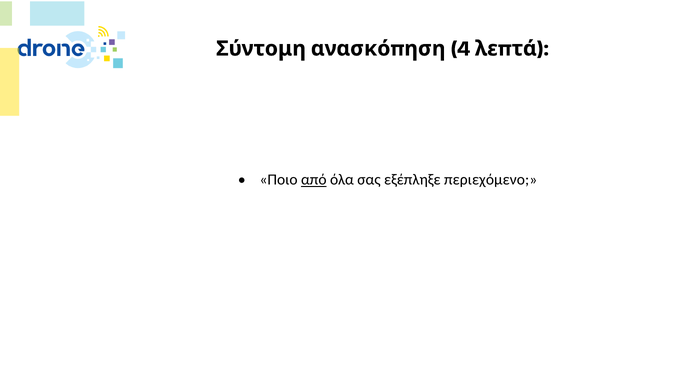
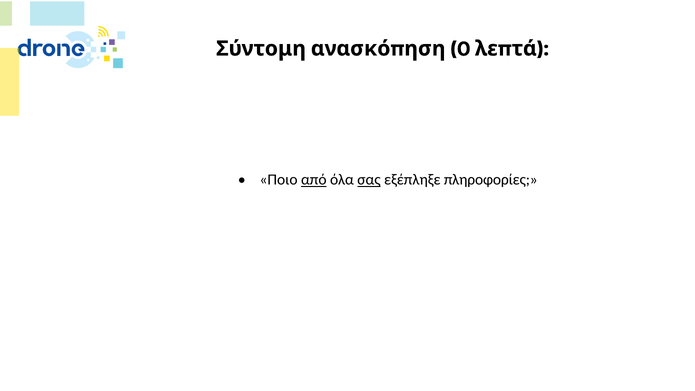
4: 4 -> 0
σας underline: none -> present
περιεχόμενο: περιεχόμενο -> πληροφορίες
